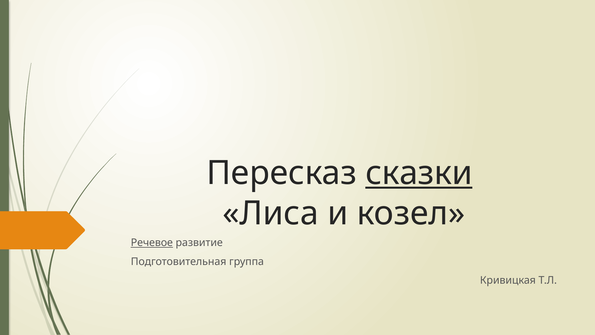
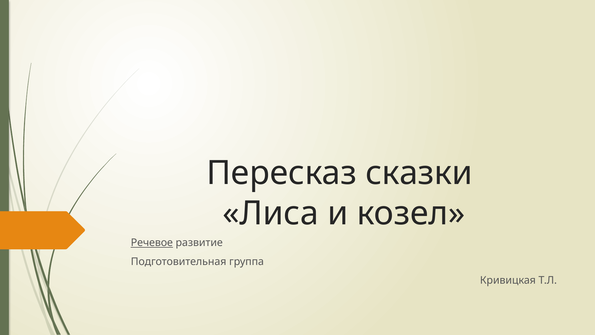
сказки underline: present -> none
